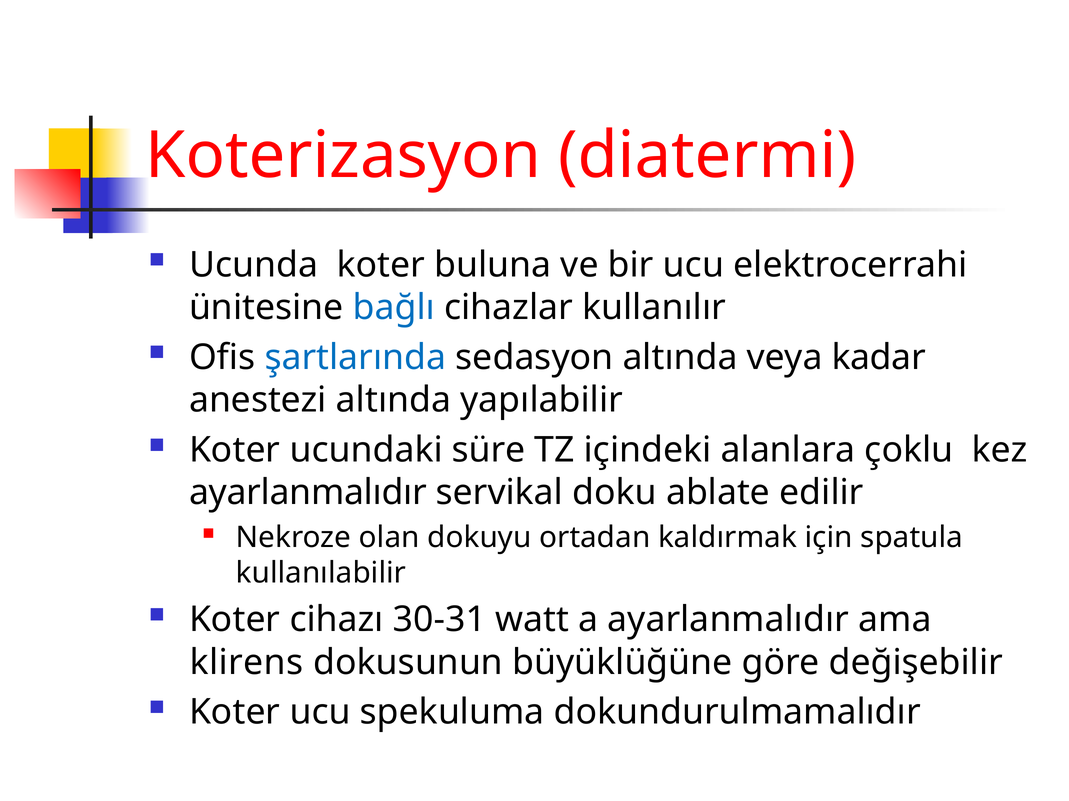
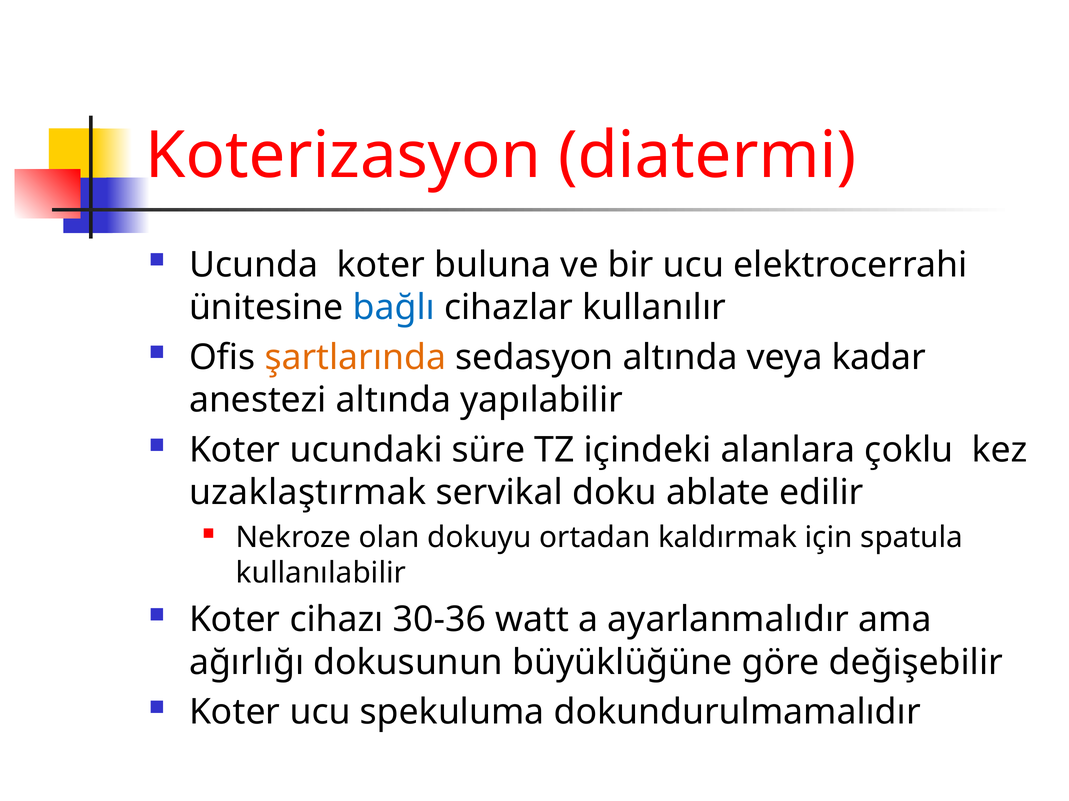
şartlarında colour: blue -> orange
ayarlanmalıdır at (308, 493): ayarlanmalıdır -> uzaklaştırmak
30-31: 30-31 -> 30-36
klirens: klirens -> ağırlığı
